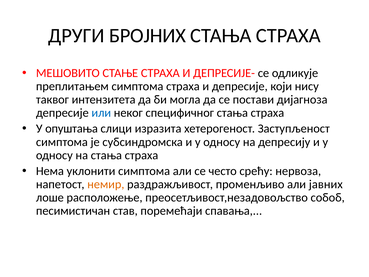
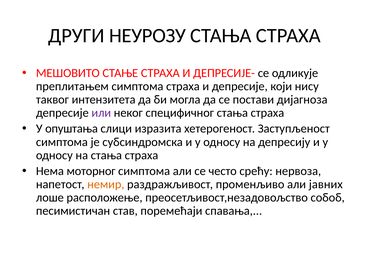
БРОЈНИХ: БРОЈНИХ -> НЕУРОЗУ
или colour: blue -> purple
уклонити: уклонити -> моторног
